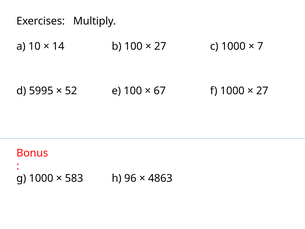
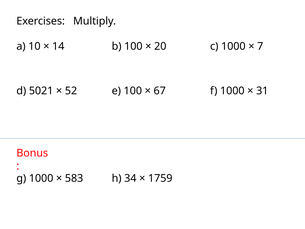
27 at (160, 46): 27 -> 20
5995: 5995 -> 5021
27 at (262, 91): 27 -> 31
96: 96 -> 34
4863: 4863 -> 1759
